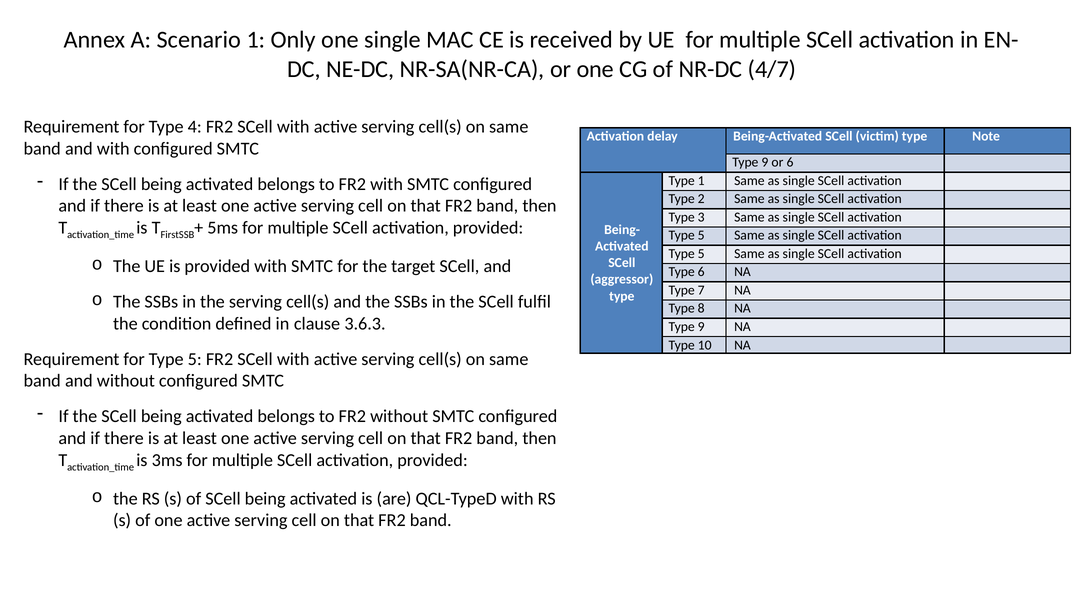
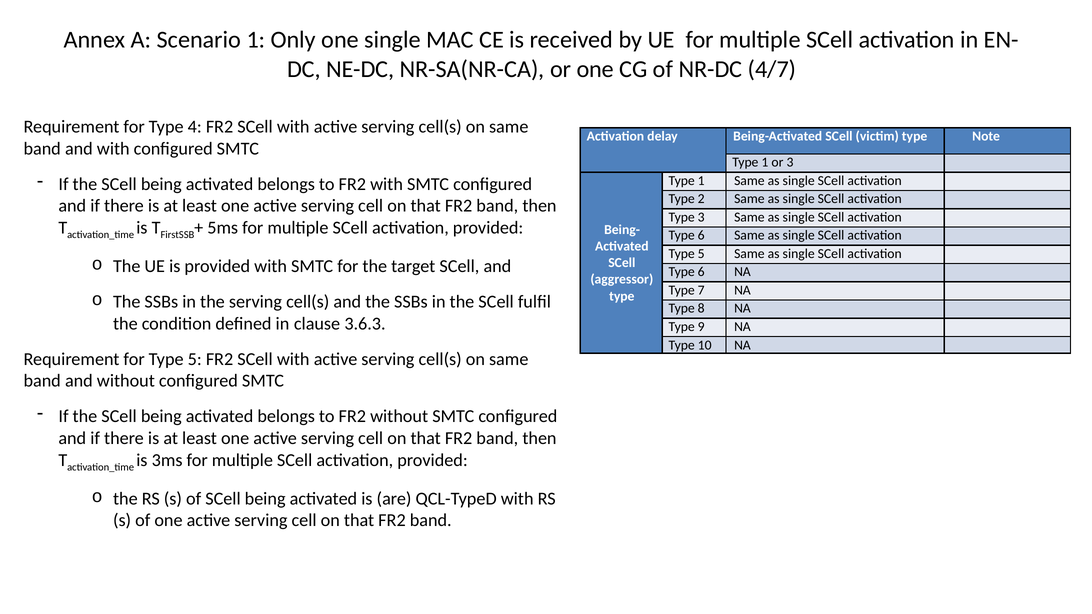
9 at (765, 162): 9 -> 1
or 6: 6 -> 3
5 at (701, 236): 5 -> 6
